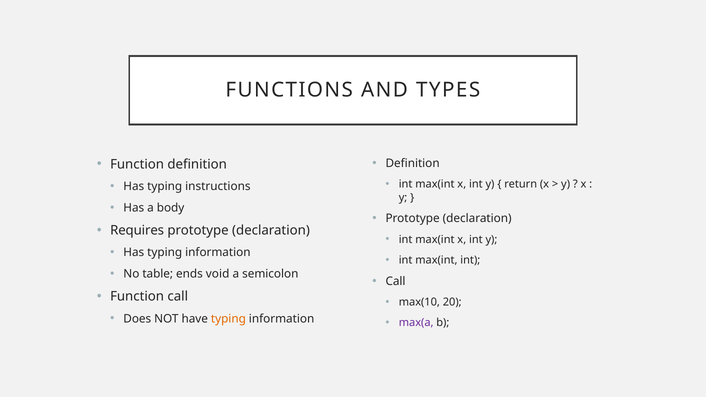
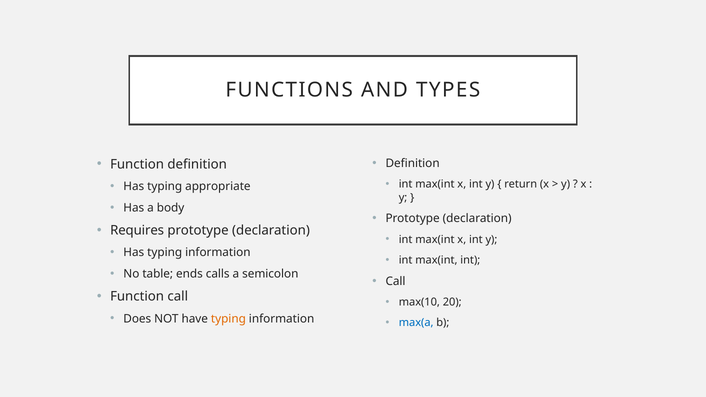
instructions: instructions -> appropriate
void: void -> calls
max(a colour: purple -> blue
